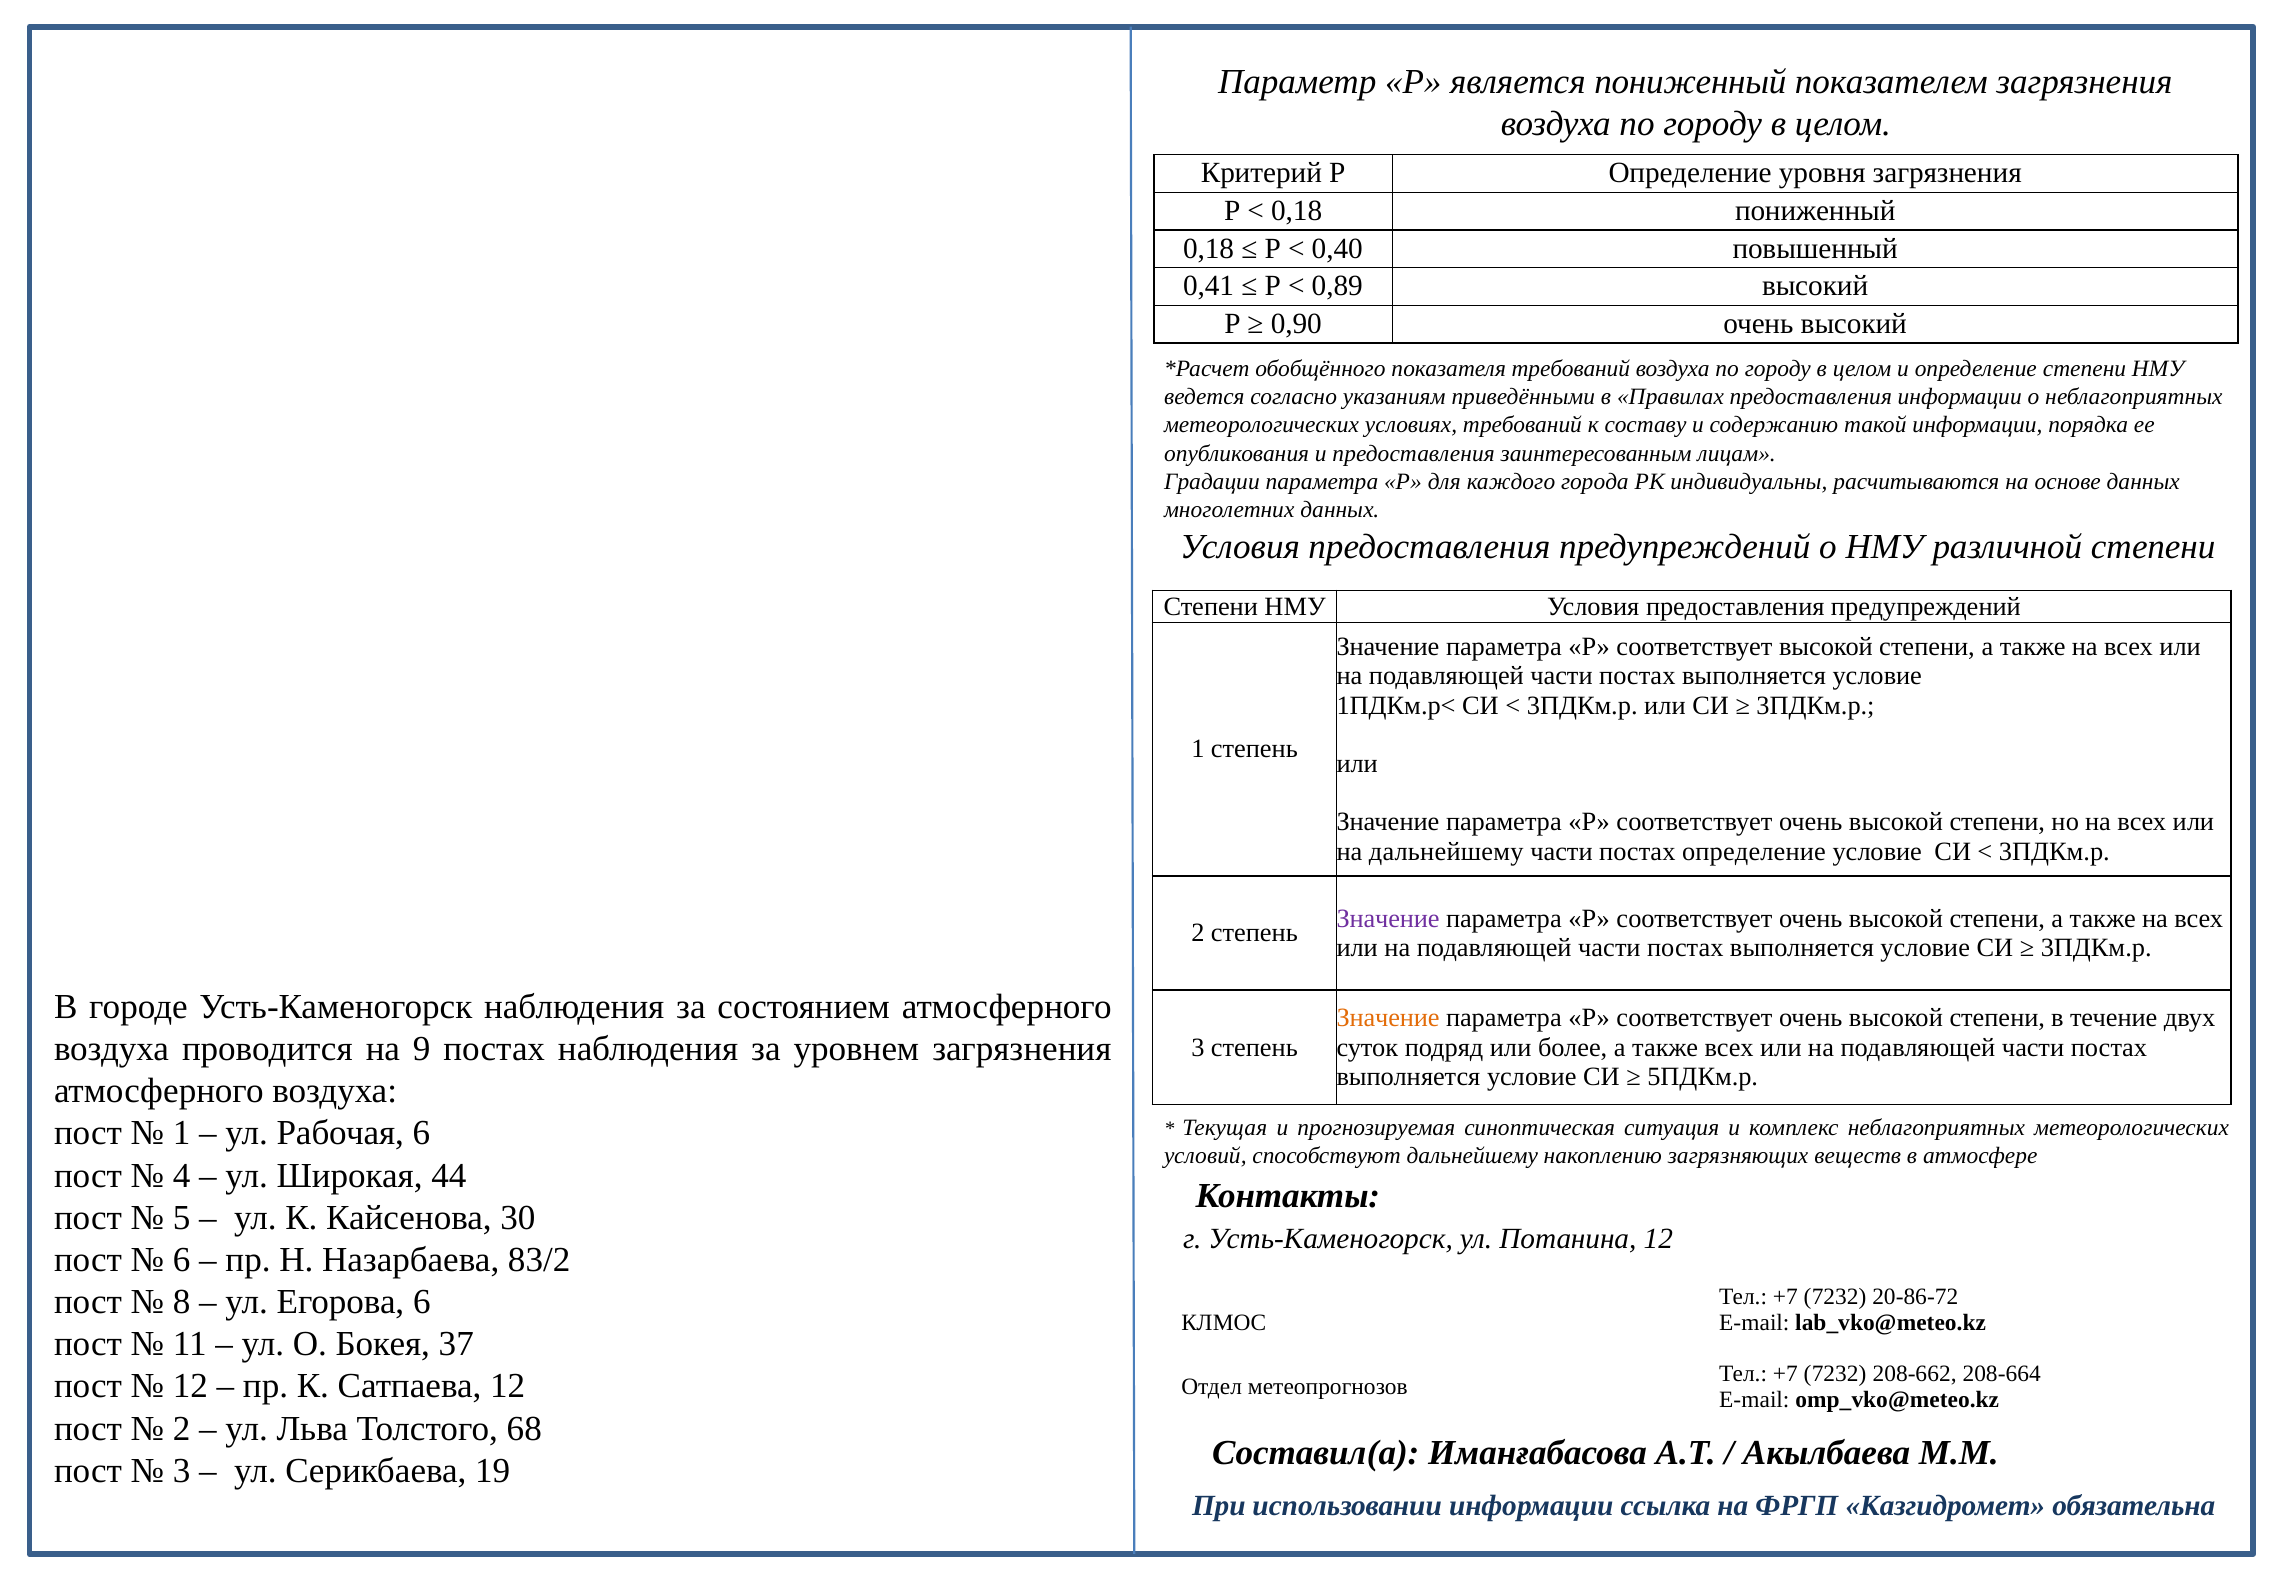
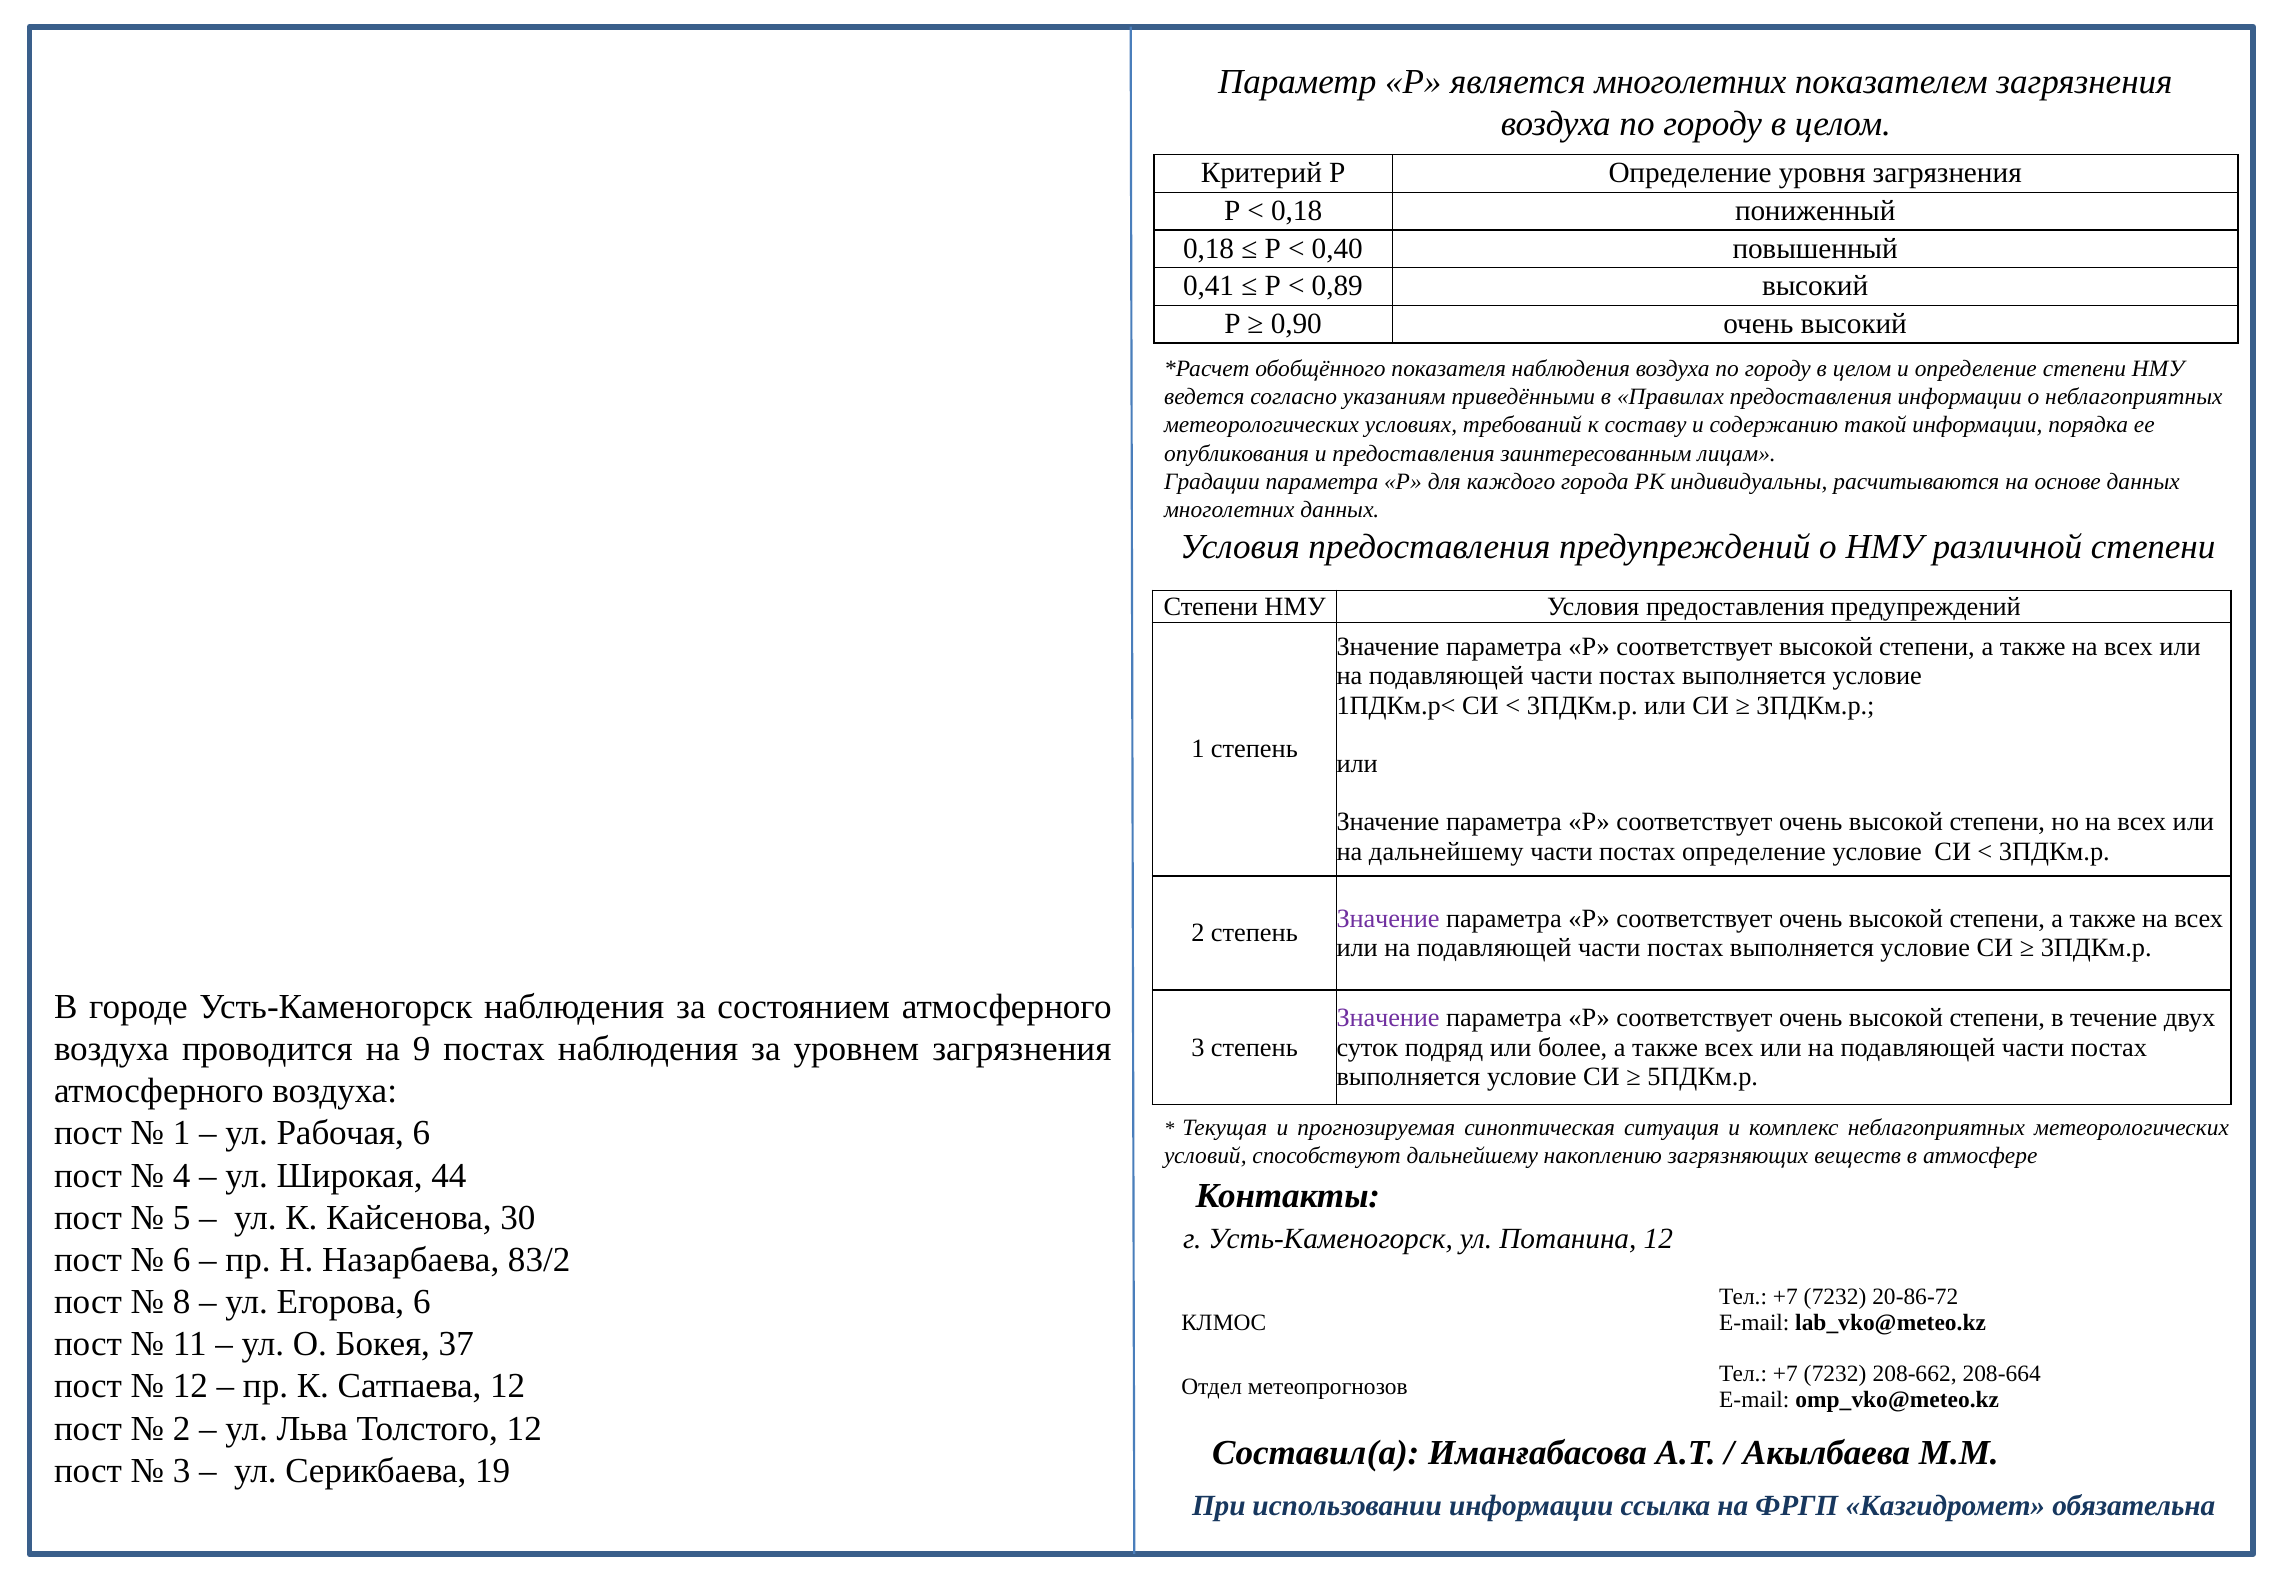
является пониженный: пониженный -> многолетних
показателя требований: требований -> наблюдения
Значение at (1388, 1018) colour: orange -> purple
Толстого 68: 68 -> 12
